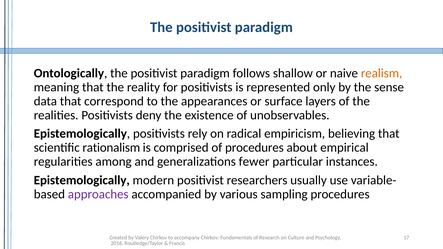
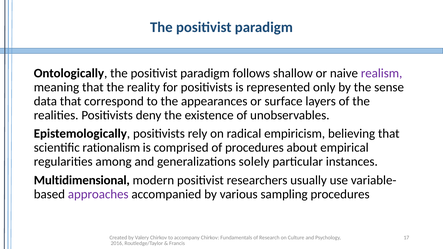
realism colour: orange -> purple
fewer: fewer -> solely
Epistemologically at (82, 180): Epistemologically -> Multidimensional
